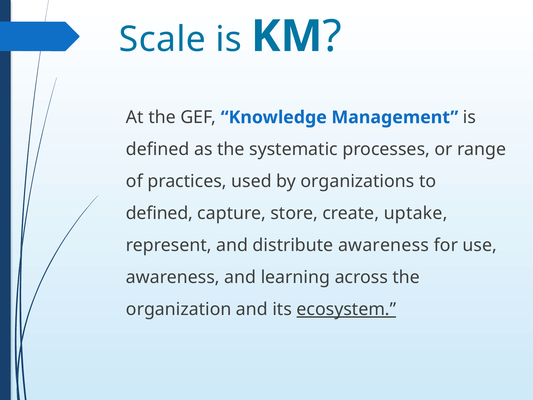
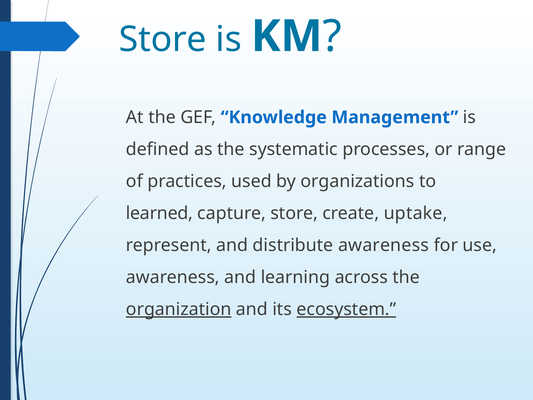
Scale at (162, 39): Scale -> Store
defined at (159, 213): defined -> learned
organization underline: none -> present
